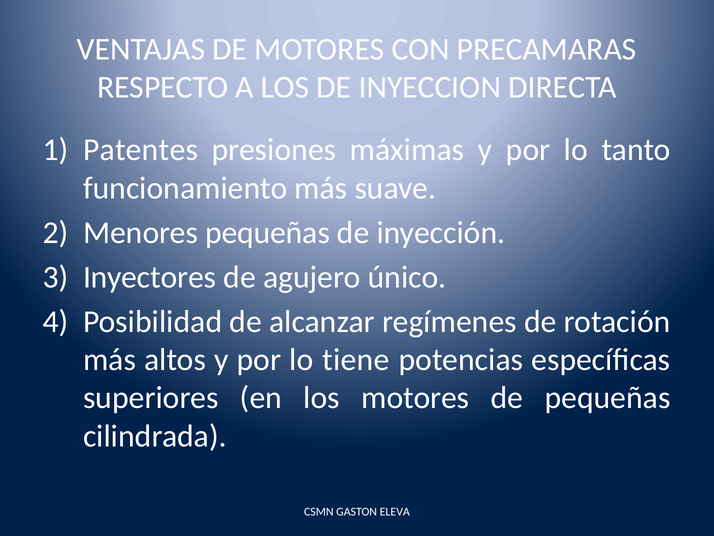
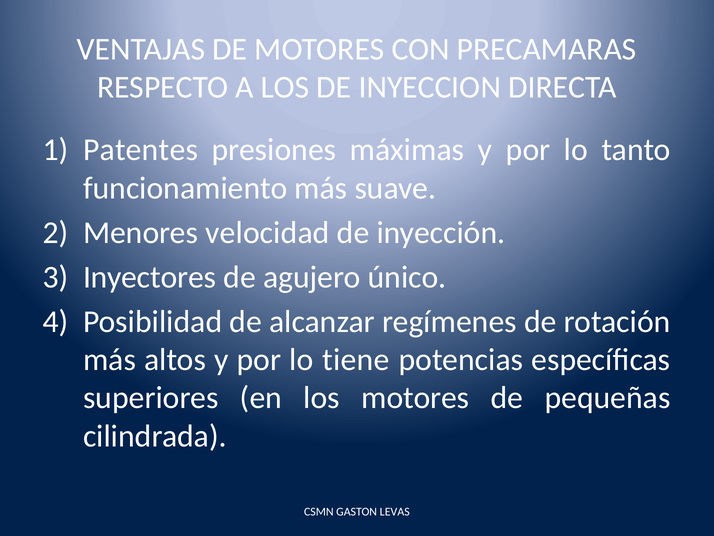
Menores pequeñas: pequeñas -> velocidad
ELEVA: ELEVA -> LEVAS
